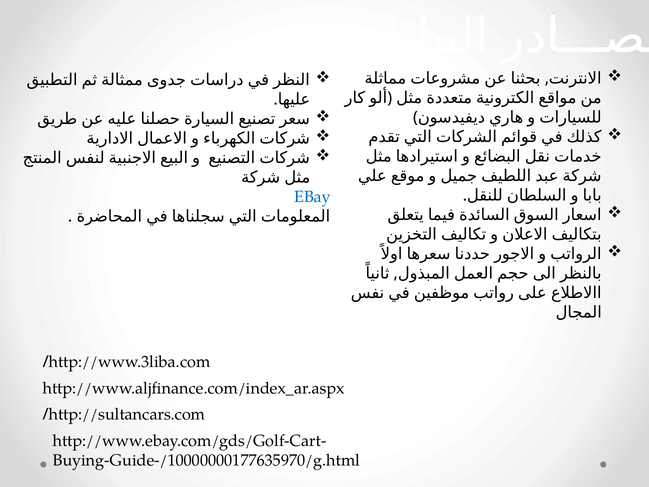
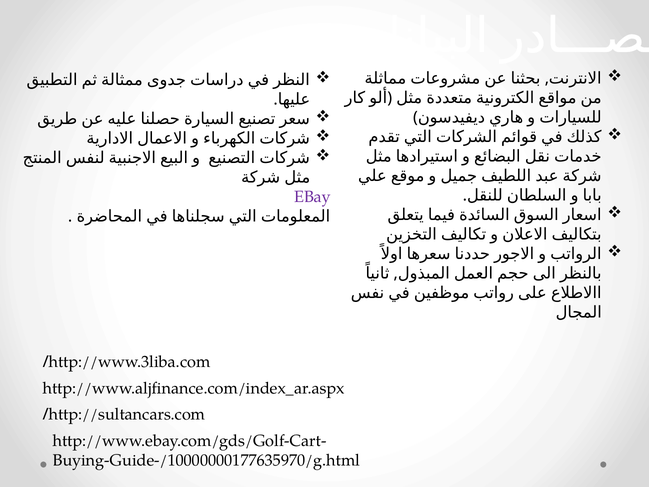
EBay colour: blue -> purple
